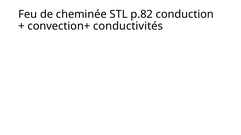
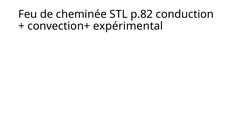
conductivités: conductivités -> expérimental
